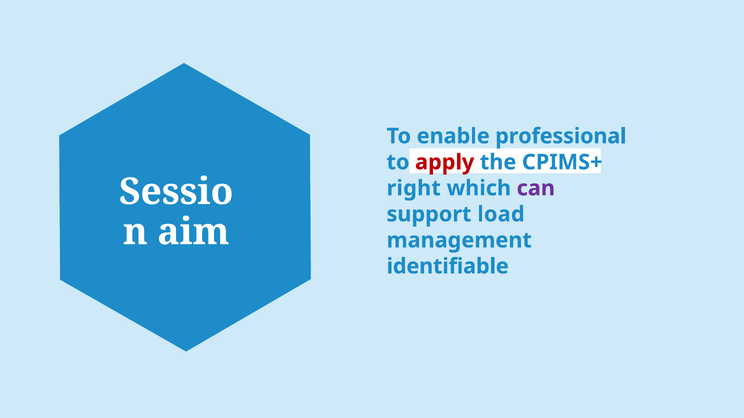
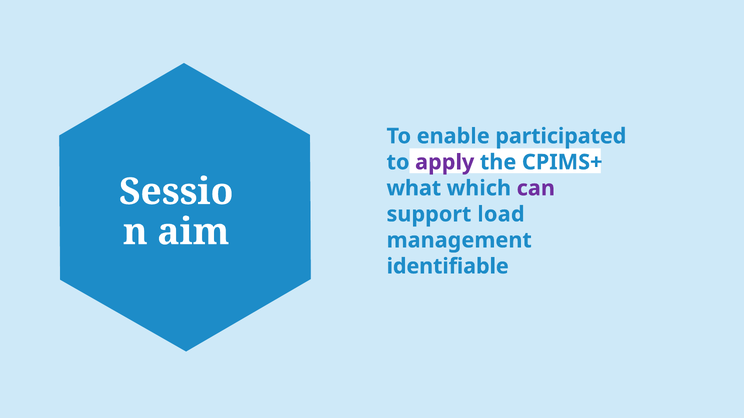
professional: professional -> participated
apply colour: red -> purple
right: right -> what
